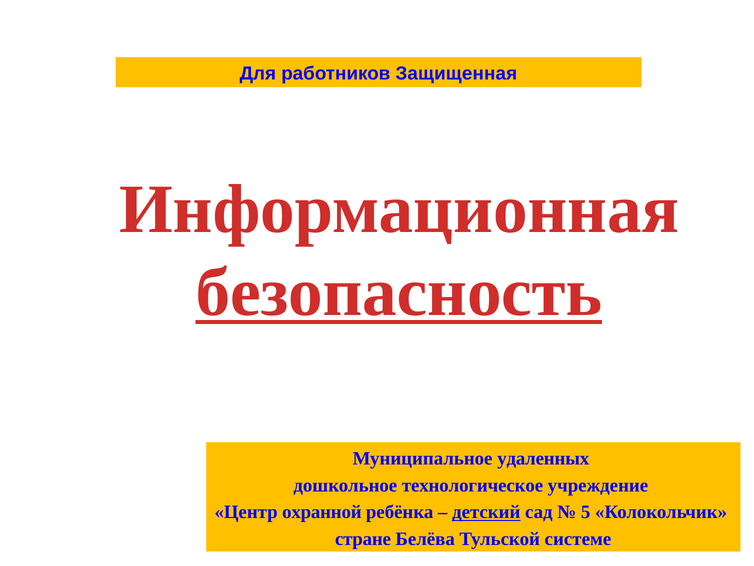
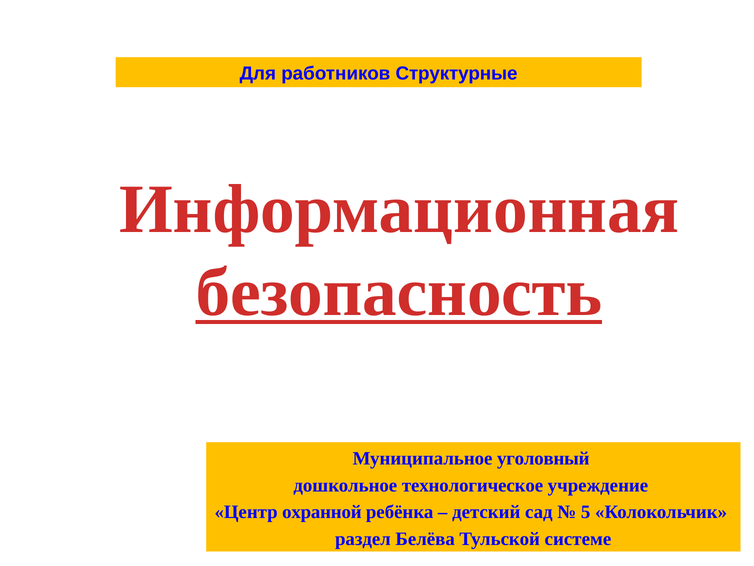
Защищенная: Защищенная -> Структурные
удаленных: удаленных -> уголовный
детский underline: present -> none
стране: стране -> раздел
